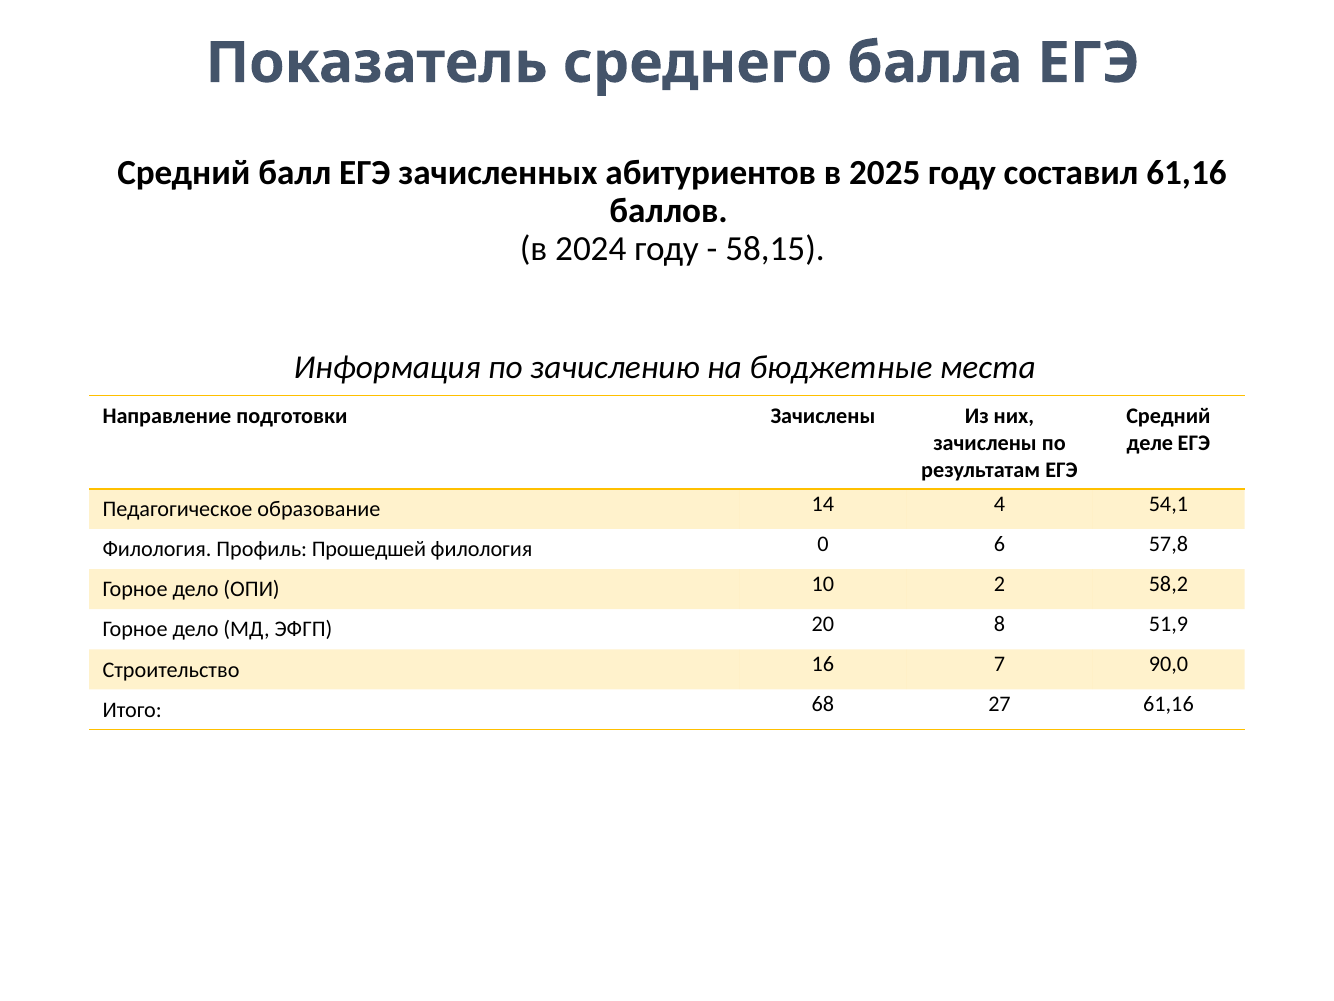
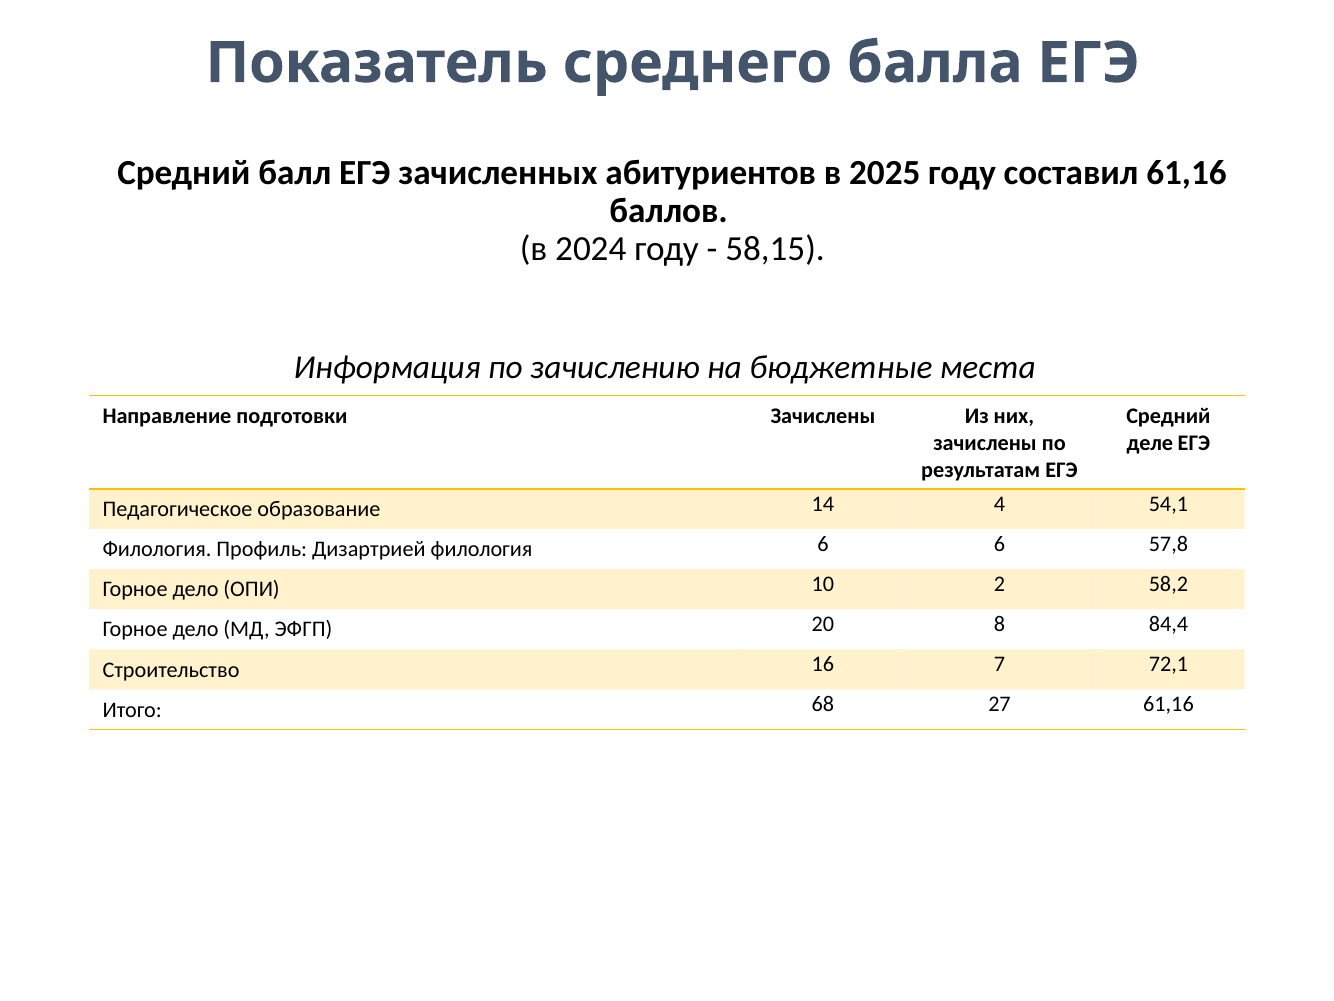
Прошедшей: Прошедшей -> Дизартрией
филология 0: 0 -> 6
51,9: 51,9 -> 84,4
90,0: 90,0 -> 72,1
